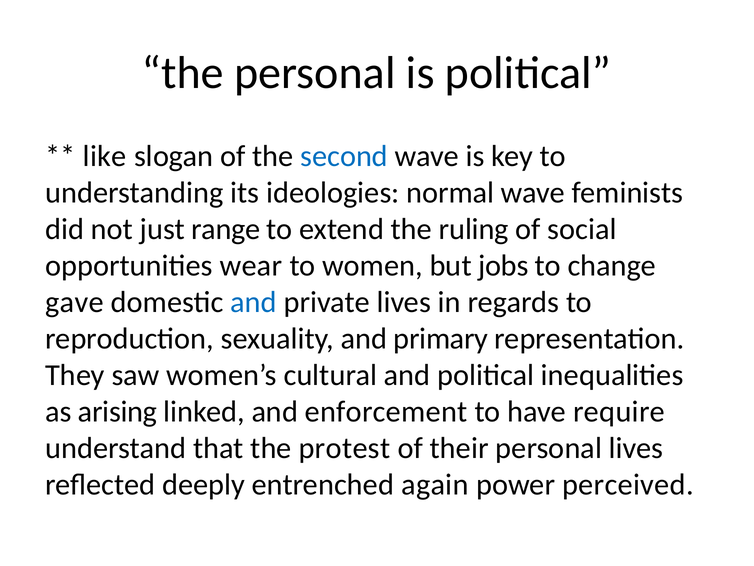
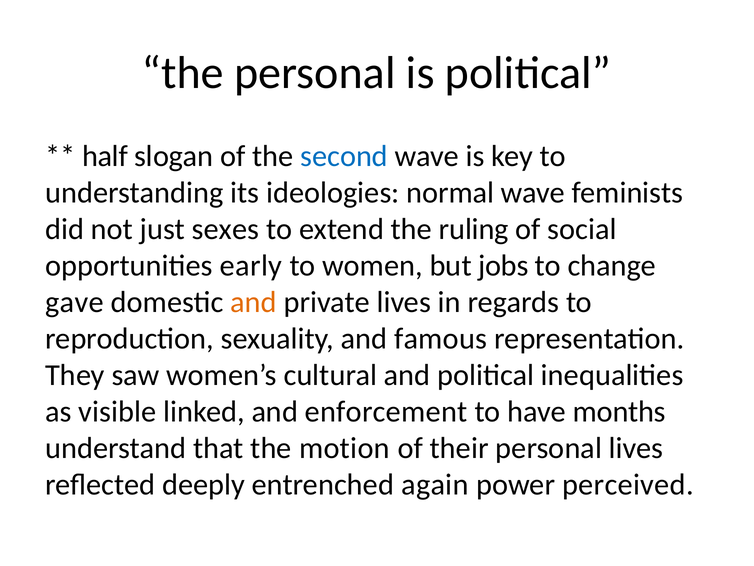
like: like -> half
range: range -> sexes
wear: wear -> early
and at (254, 302) colour: blue -> orange
primary: primary -> famous
arising: arising -> visible
require: require -> months
protest: protest -> motion
